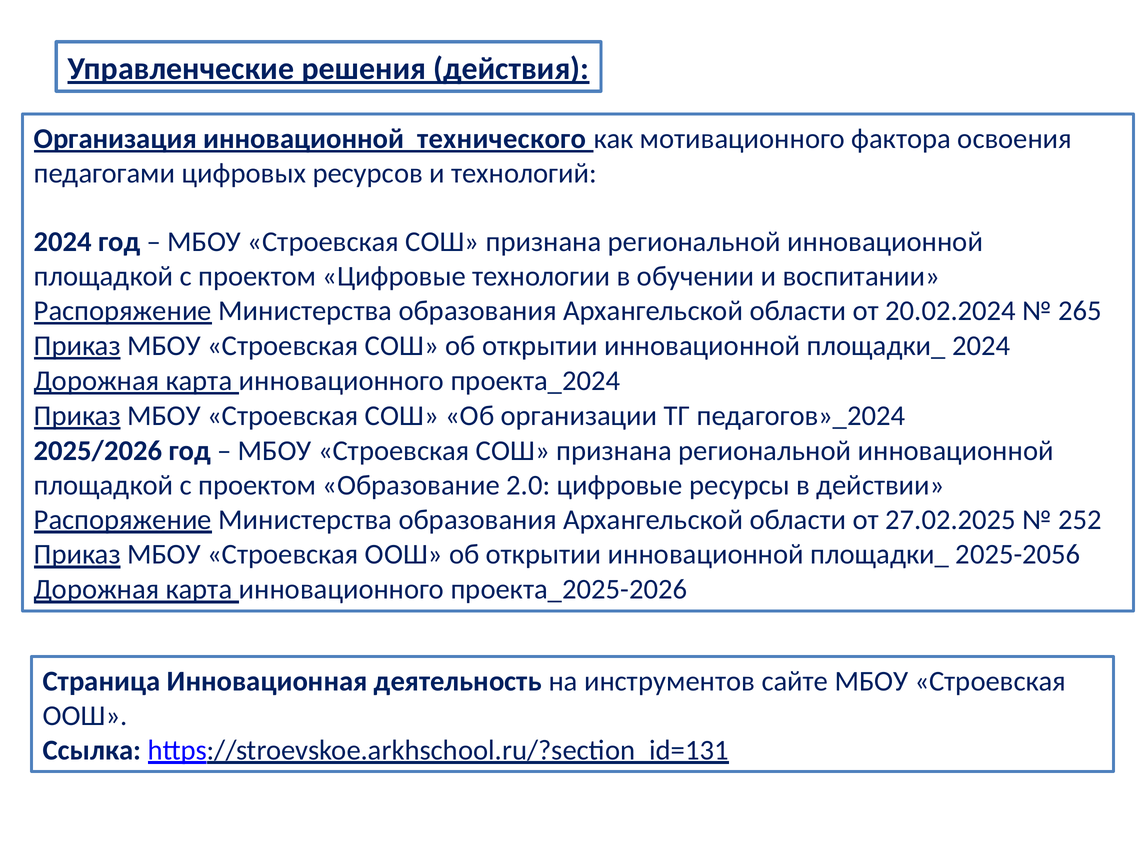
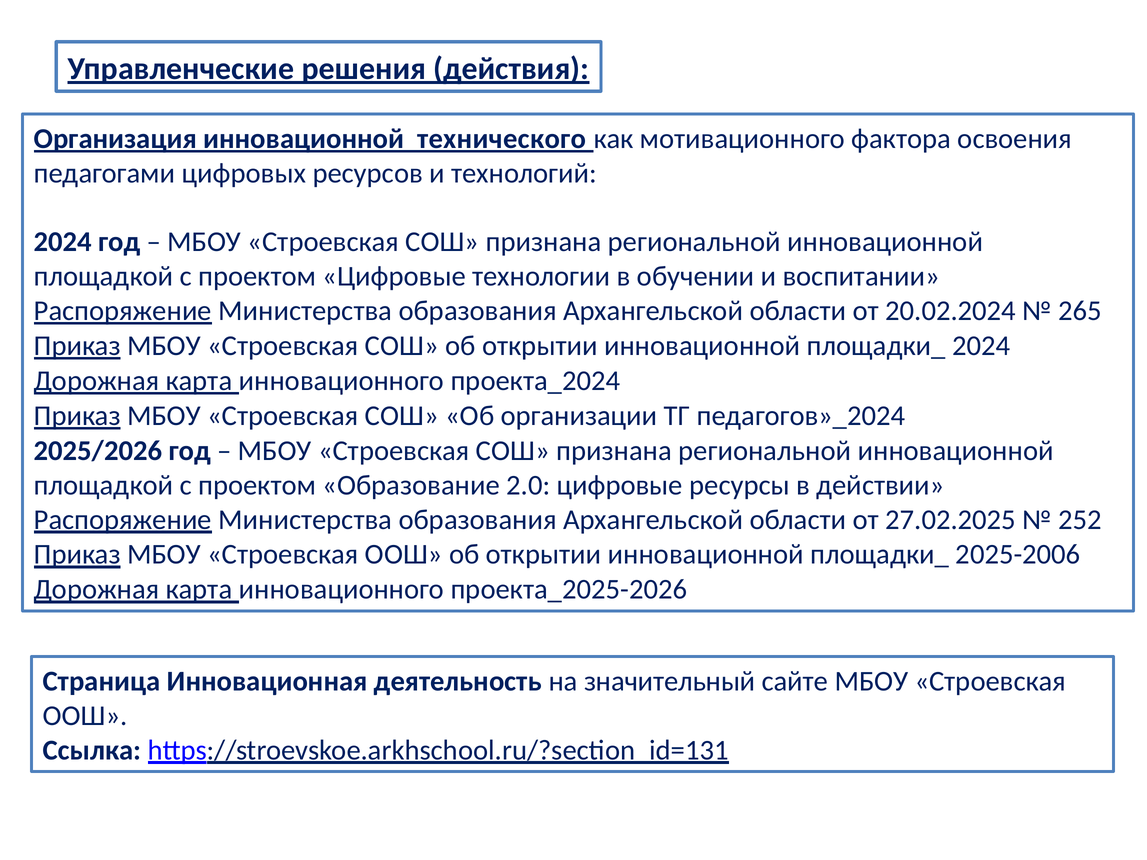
2025-2056: 2025-2056 -> 2025-2006
инструментов: инструментов -> значительный
